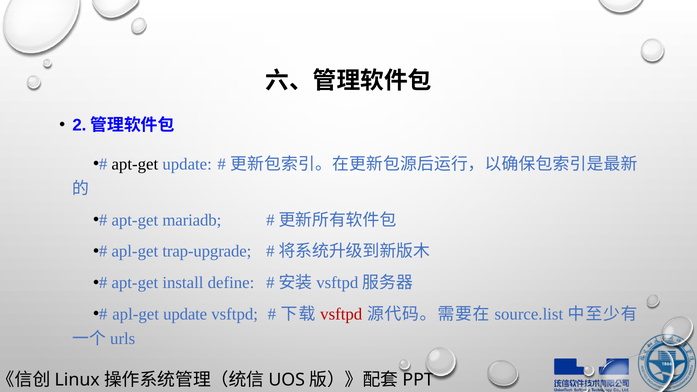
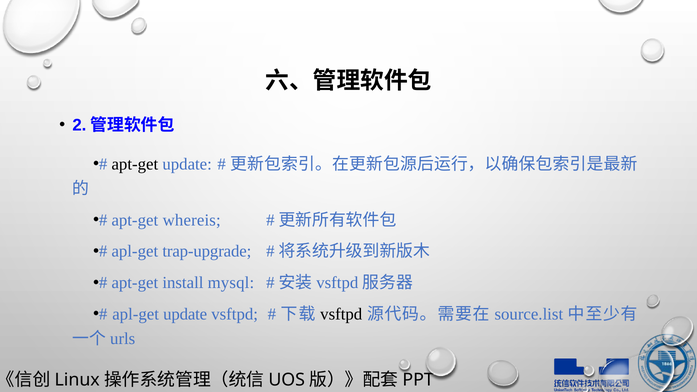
mariadb: mariadb -> whereis
define: define -> mysql
vsftpd at (341, 314) colour: red -> black
